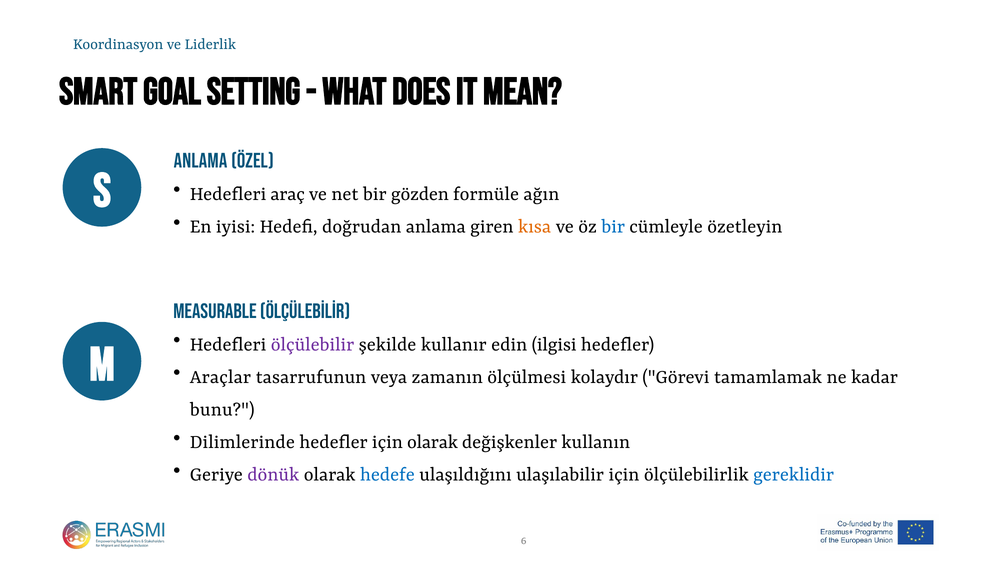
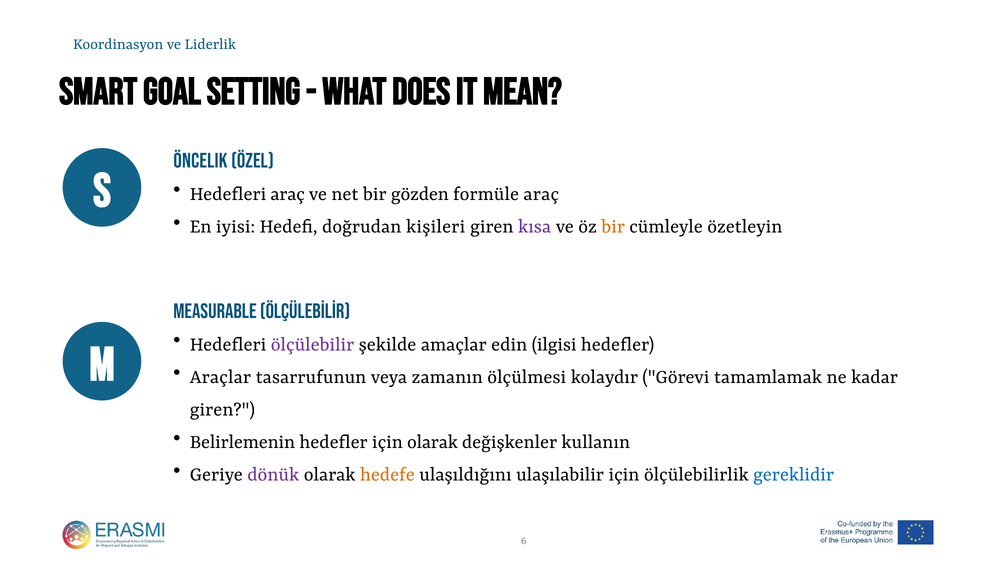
Anlama at (200, 161): Anlama -> Öncelik
formüle ağın: ağın -> araç
doğrudan anlama: anlama -> kişileri
kısa colour: orange -> purple
bir at (613, 226) colour: blue -> orange
kullanır: kullanır -> amaçlar
bunu at (222, 409): bunu -> giren
Dilimlerinde: Dilimlerinde -> Belirlemenin
hedefe colour: blue -> orange
